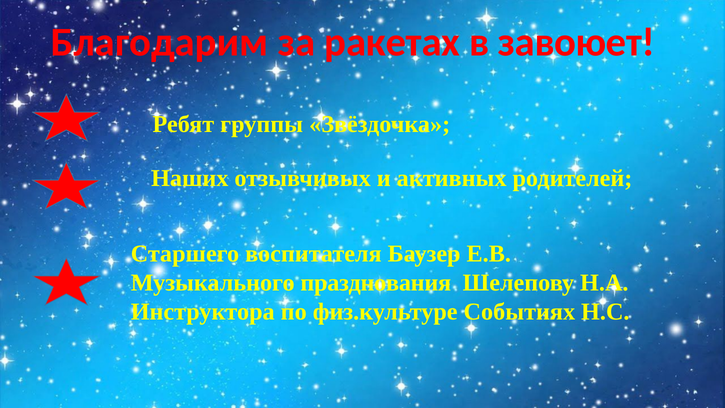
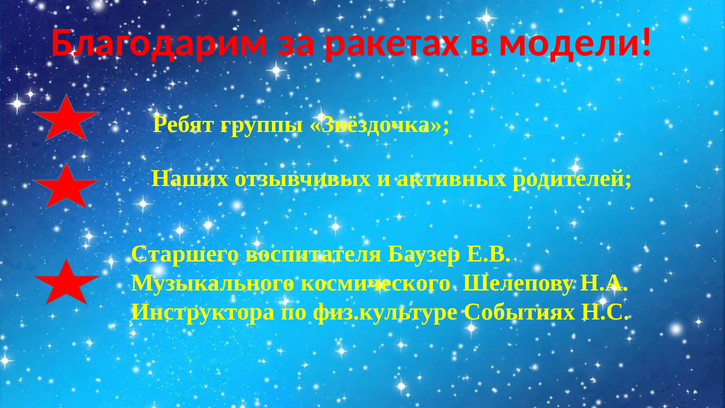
завоюет: завоюет -> модели
празднования: празднования -> космического
